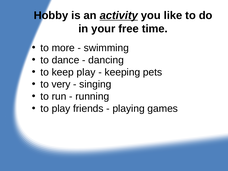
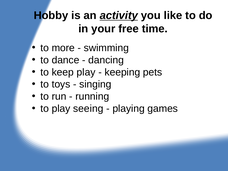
very: very -> toys
friends: friends -> seeing
